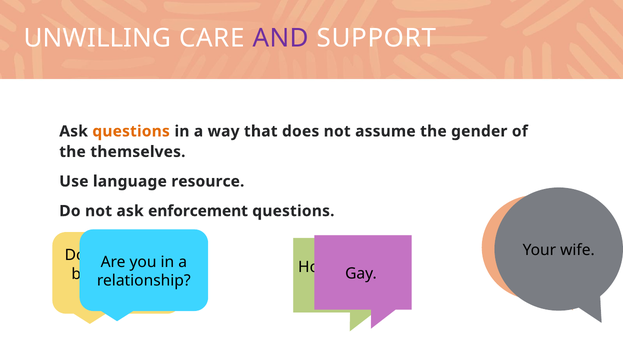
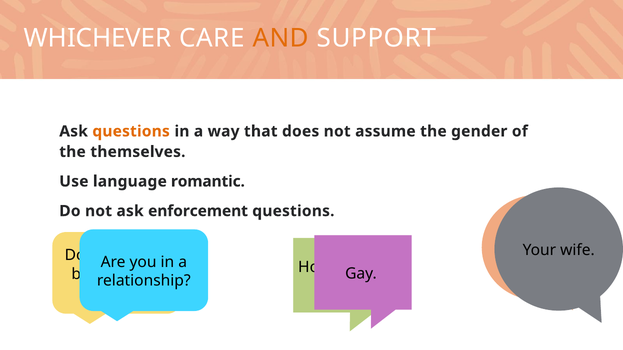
UNWILLING: UNWILLING -> WHICHEVER
AND colour: purple -> orange
resource: resource -> romantic
